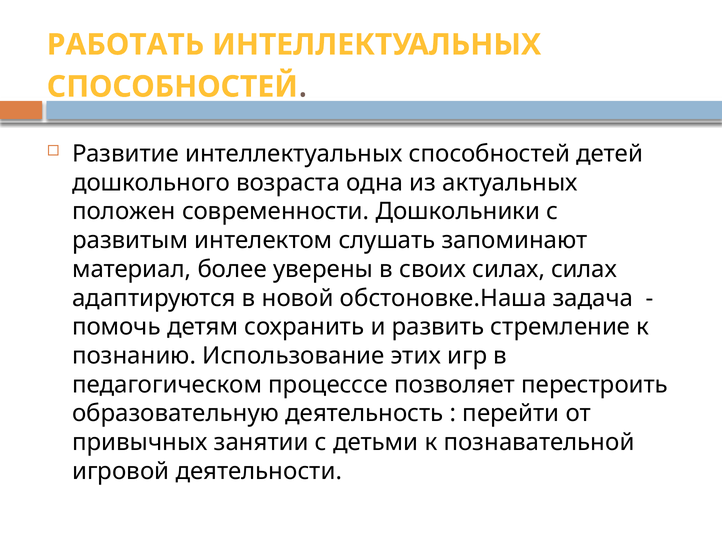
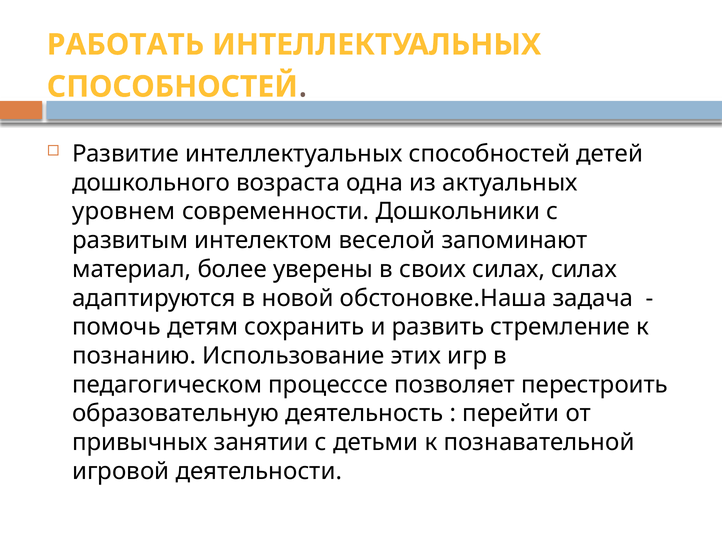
положен: положен -> уровнем
слушать: слушать -> веселой
